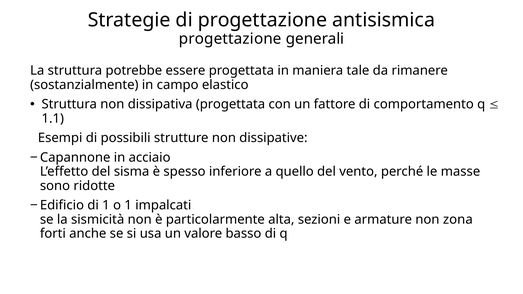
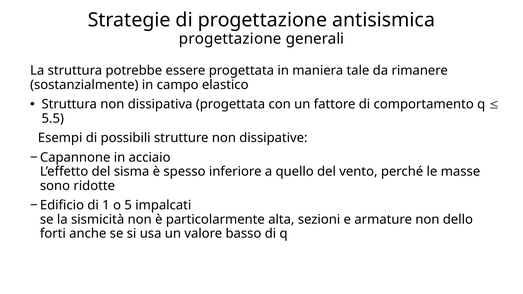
1.1: 1.1 -> 5.5
o 1: 1 -> 5
zona: zona -> dello
